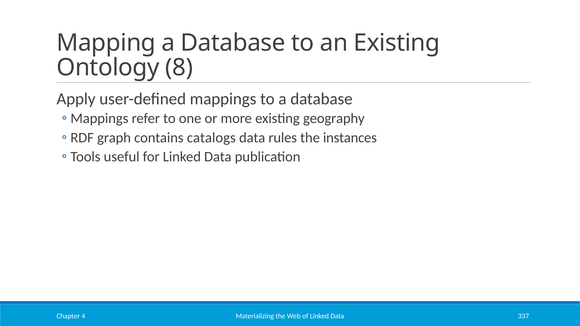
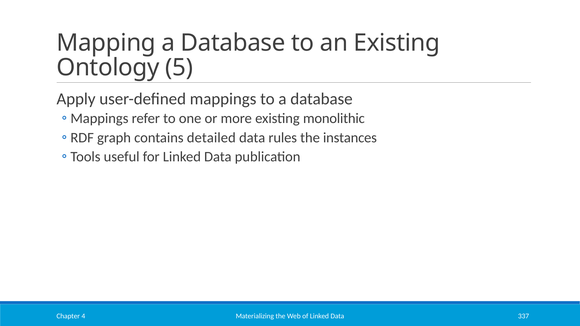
8: 8 -> 5
geography: geography -> monolithic
catalogs: catalogs -> detailed
